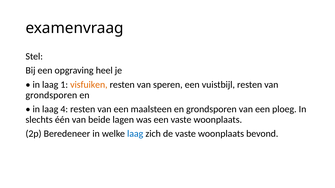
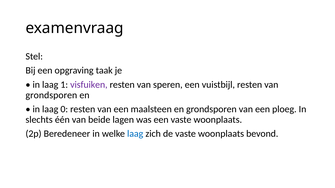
heel: heel -> taak
visfuiken colour: orange -> purple
4: 4 -> 0
